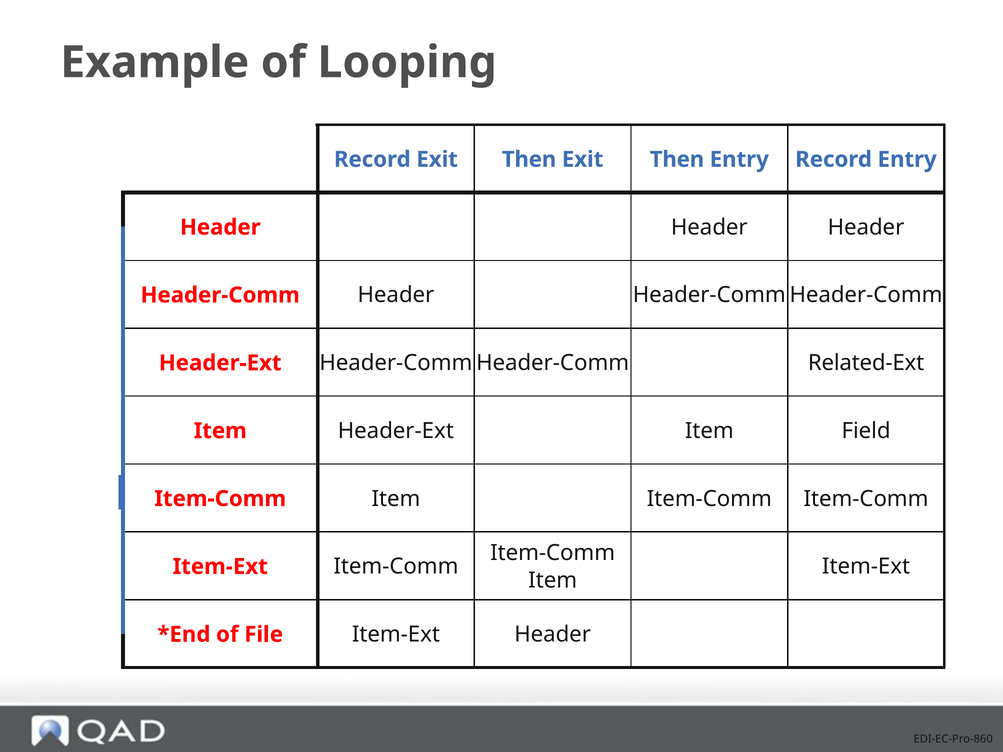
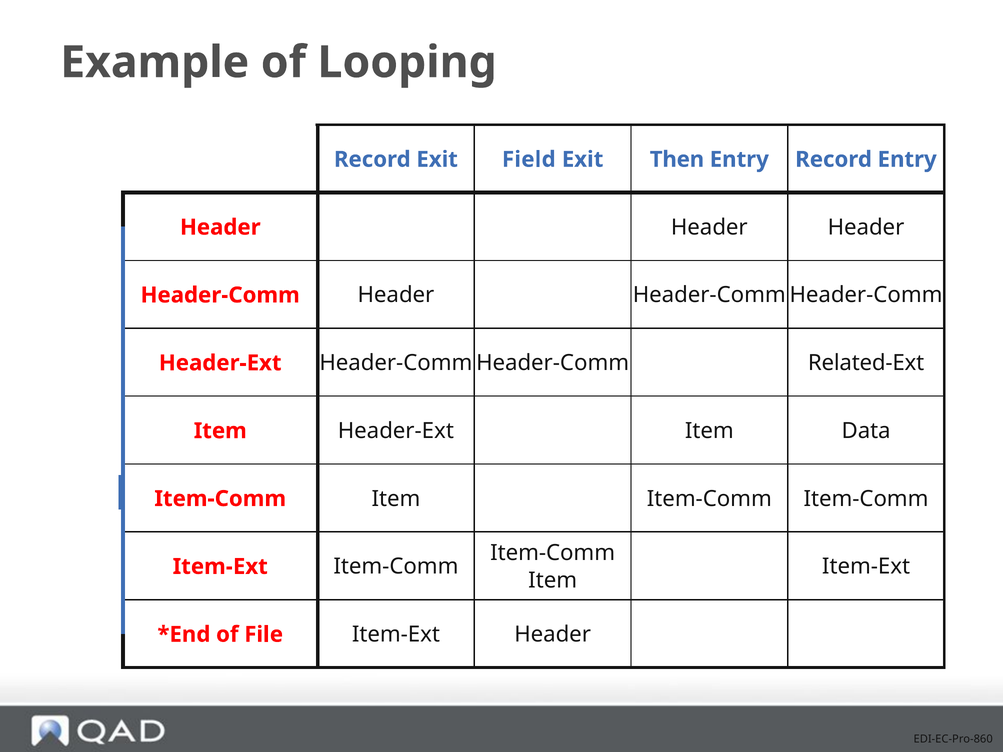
Record Exit Then: Then -> Field
Field: Field -> Data
